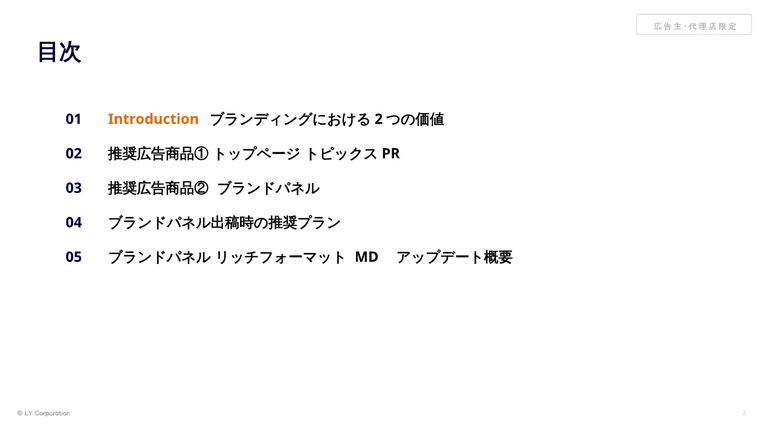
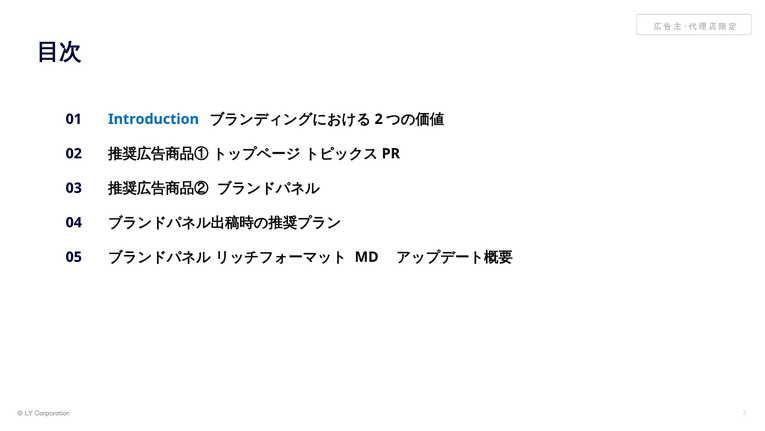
Introduction colour: orange -> blue
